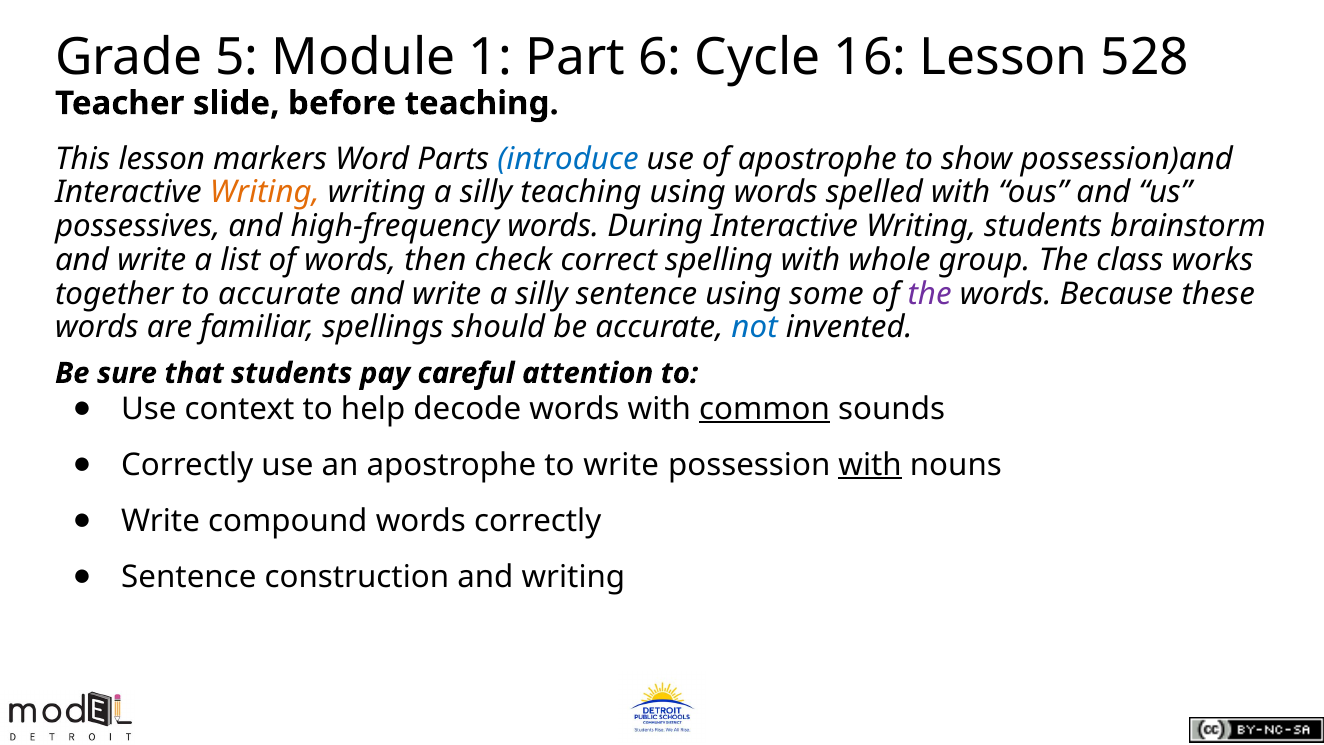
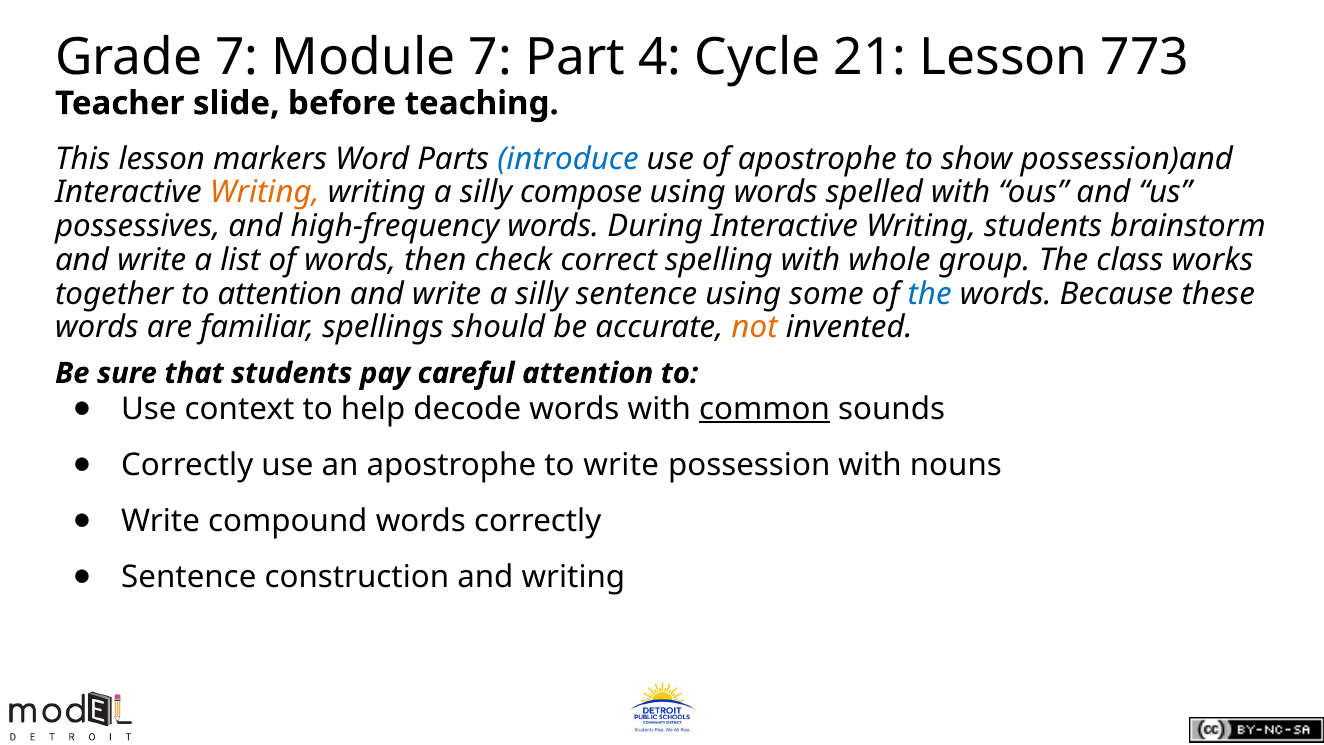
Grade 5: 5 -> 7
Module 1: 1 -> 7
6: 6 -> 4
16: 16 -> 21
528: 528 -> 773
silly teaching: teaching -> compose
to accurate: accurate -> attention
the at (930, 294) colour: purple -> blue
not colour: blue -> orange
with at (870, 465) underline: present -> none
